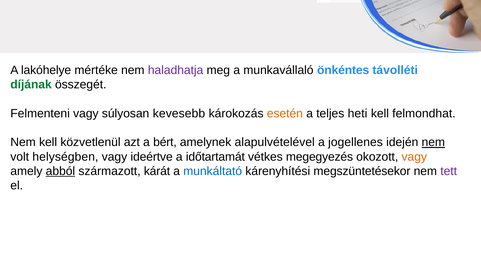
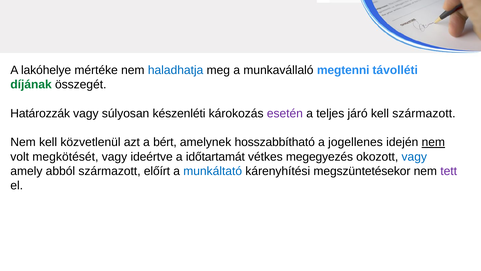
haladhatja colour: purple -> blue
önkéntes: önkéntes -> megtenni
Felmenteni: Felmenteni -> Határozzák
kevesebb: kevesebb -> készenléti
esetén colour: orange -> purple
heti: heti -> járó
kell felmondhat: felmondhat -> származott
alapulvételével: alapulvételével -> hosszabbítható
helységben: helységben -> megkötését
vagy at (414, 157) colour: orange -> blue
abból underline: present -> none
kárát: kárát -> előírt
